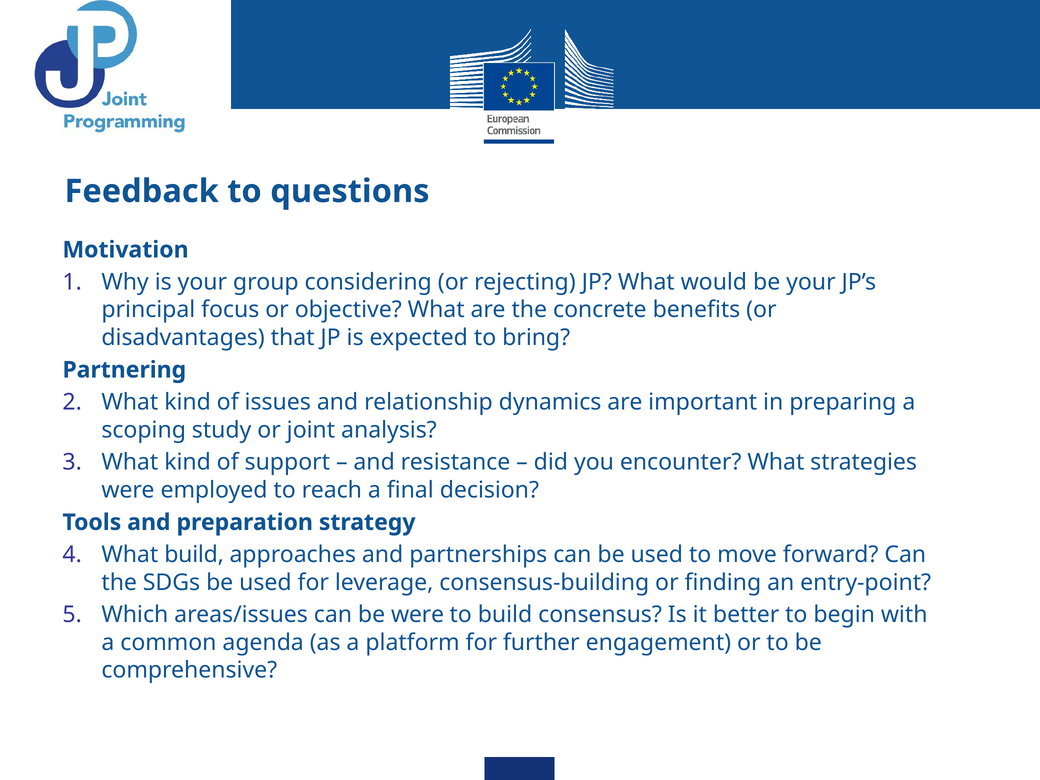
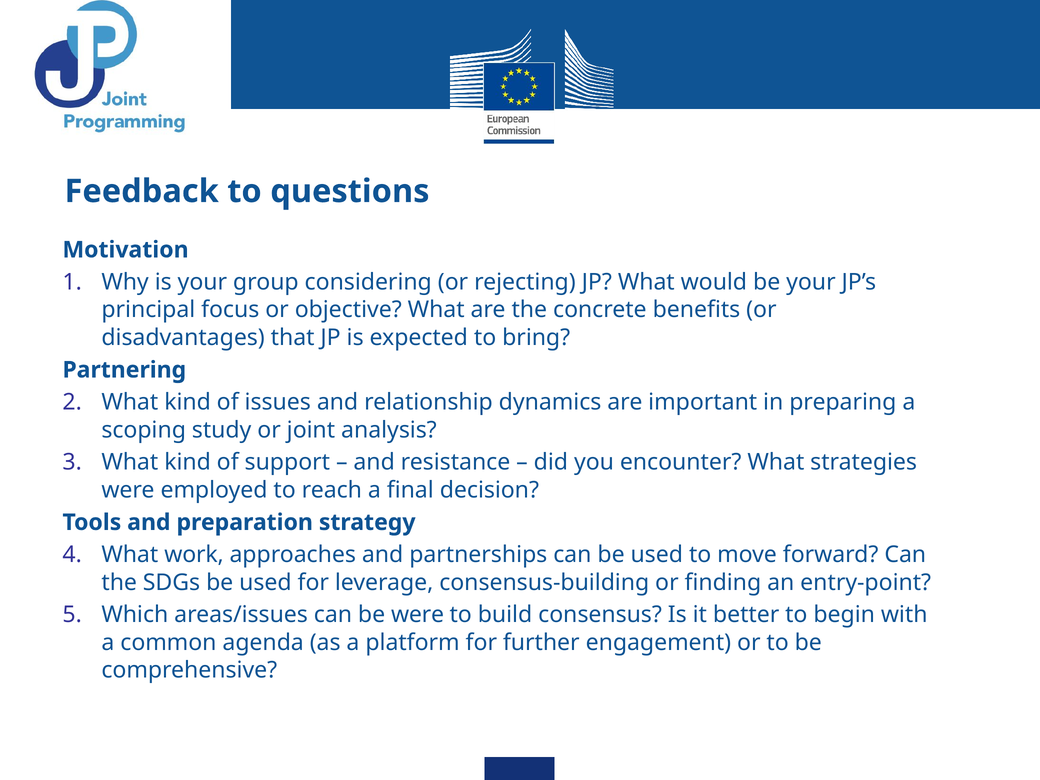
What build: build -> work
